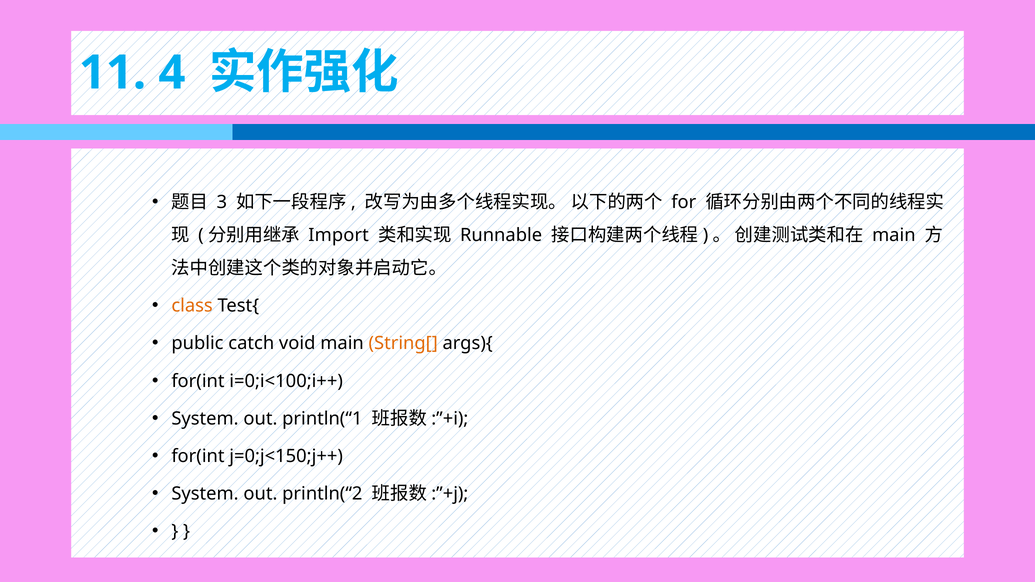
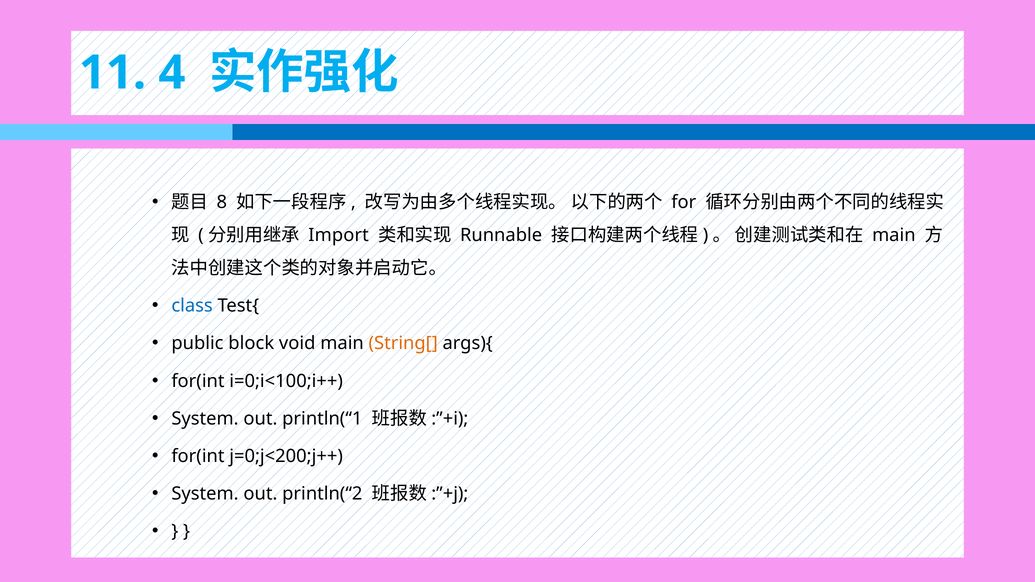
3: 3 -> 8
class colour: orange -> blue
catch: catch -> block
j=0;j<150;j++: j=0;j<150;j++ -> j=0;j<200;j++
